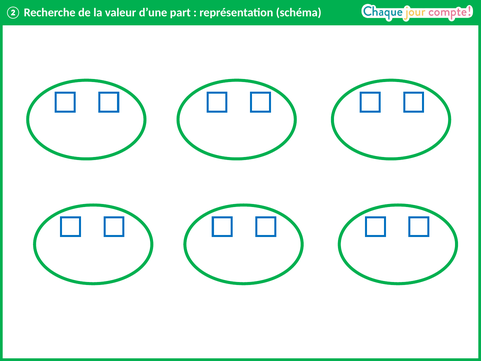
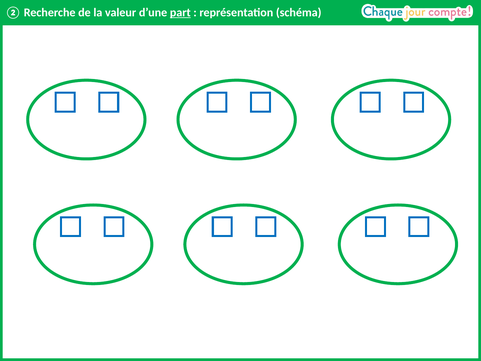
part underline: none -> present
